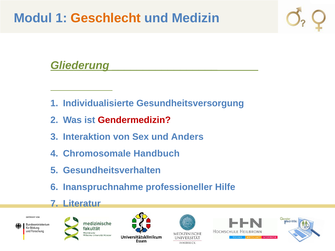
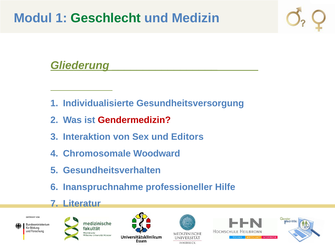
Geschlecht colour: orange -> green
Anders: Anders -> Editors
Handbuch: Handbuch -> Woodward
